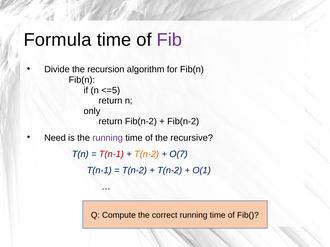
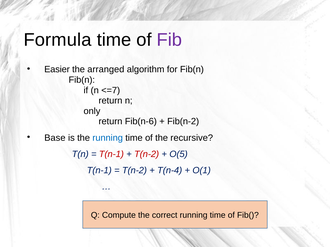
Divide: Divide -> Easier
recursion: recursion -> arranged
<=5: <=5 -> <=7
return Fib(n-2: Fib(n-2 -> Fib(n-6
Need: Need -> Base
running at (108, 138) colour: purple -> blue
T(n-2 at (147, 154) colour: orange -> red
O(7: O(7 -> O(5
T(n-2 at (170, 171): T(n-2 -> T(n-4
